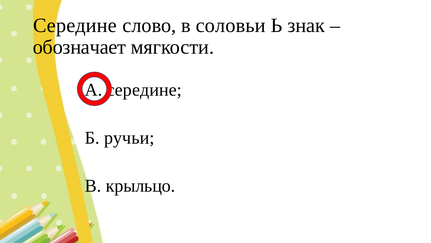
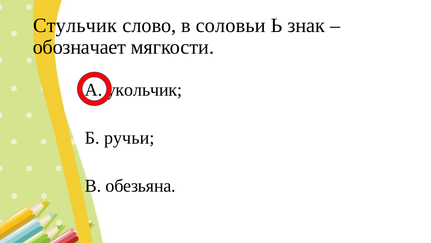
Середине at (75, 25): Середине -> Стульчик
середине at (144, 90): середине -> укольчик
крыльцо: крыльцо -> обезьяна
